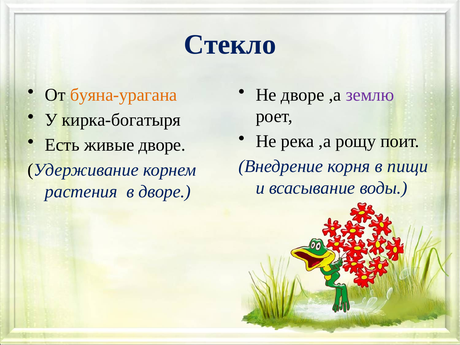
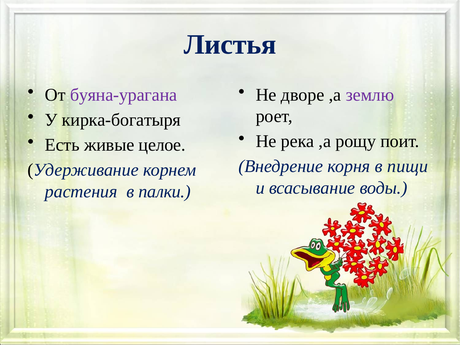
Стекло: Стекло -> Листья
буяна-урагана colour: orange -> purple
живые дворе: дворе -> целое
в дворе: дворе -> палки
